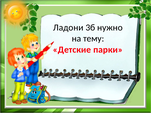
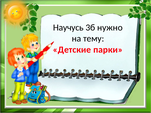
Ладони: Ладони -> Научусь
